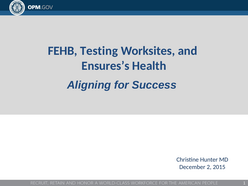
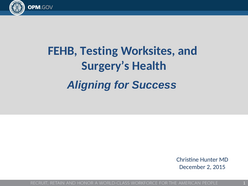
Ensures’s: Ensures’s -> Surgery’s
